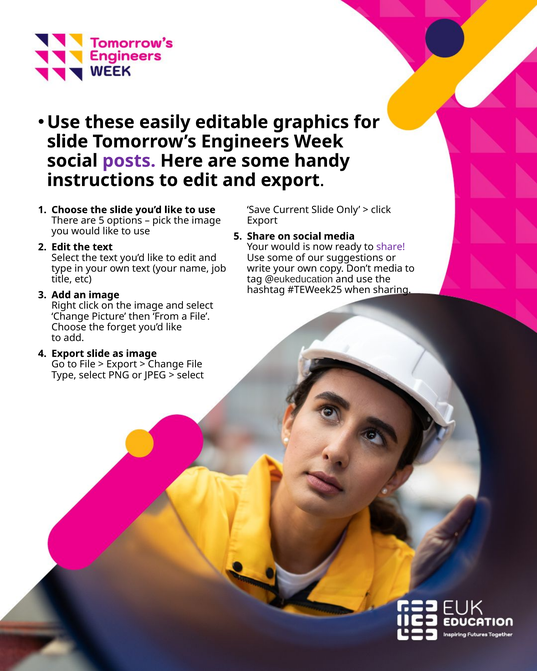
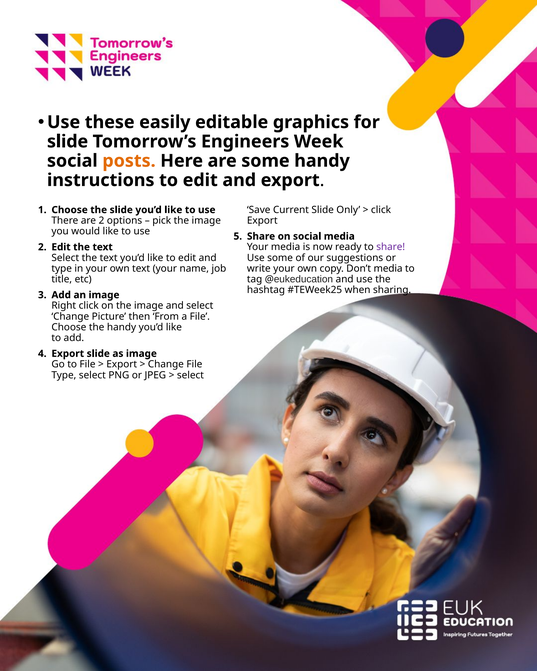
posts colour: purple -> orange
are 5: 5 -> 2
Your would: would -> media
the forget: forget -> handy
